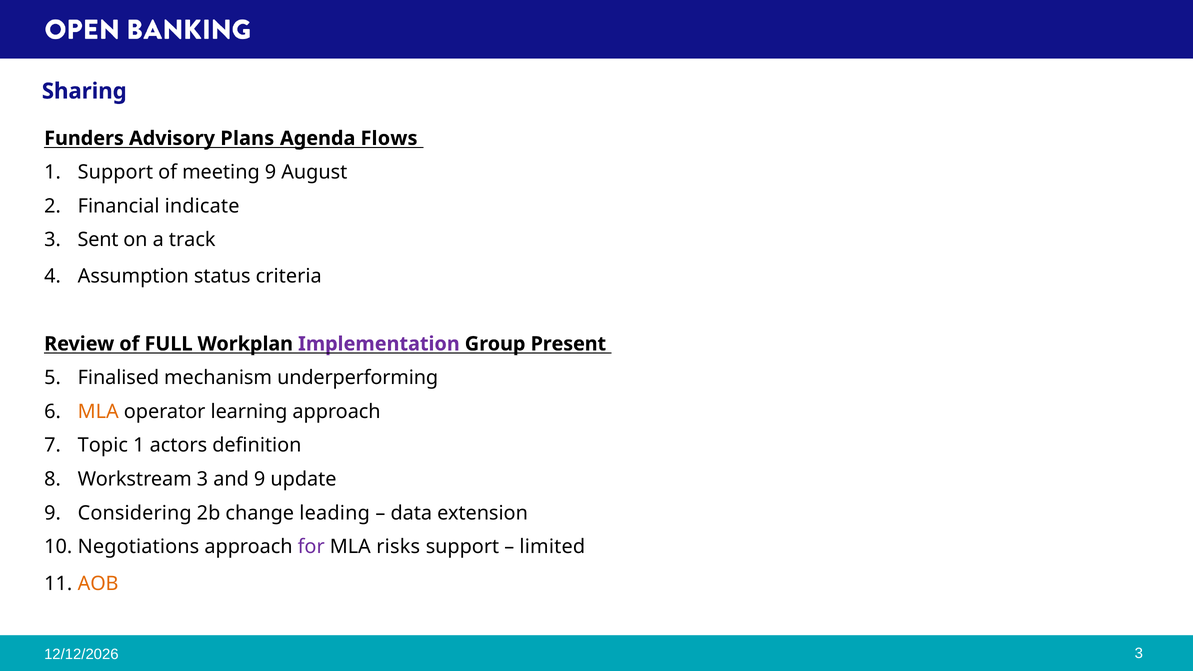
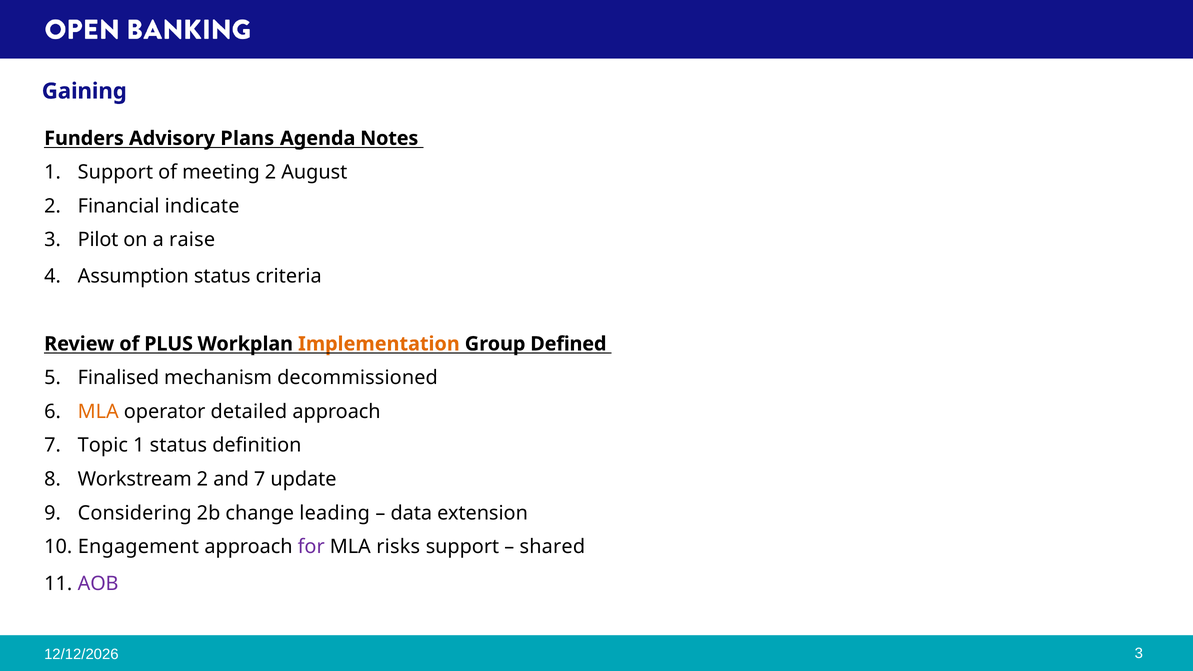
Sharing: Sharing -> Gaining
Flows: Flows -> Notes
meeting 9: 9 -> 2
Sent: Sent -> Pilot
track: track -> raise
FULL: FULL -> PLUS
Implementation colour: purple -> orange
Present: Present -> Defined
underperforming: underperforming -> decommissioned
learning: learning -> detailed
1 actors: actors -> status
Workstream 3: 3 -> 2
and 9: 9 -> 7
Negotiations: Negotiations -> Engagement
limited: limited -> shared
AOB colour: orange -> purple
